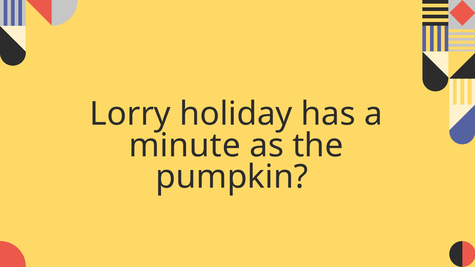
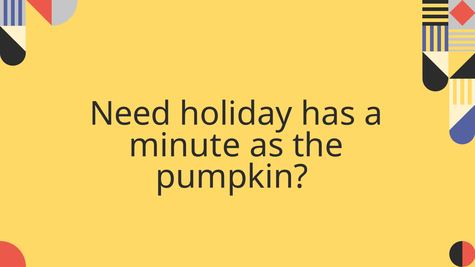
Lorry: Lorry -> Need
